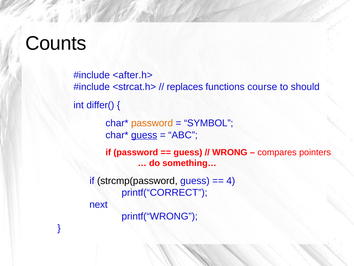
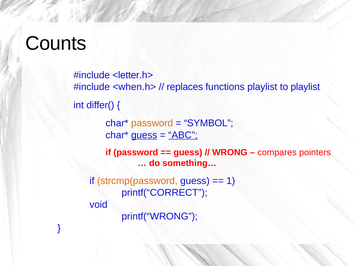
<after.h>: <after.h> -> <letter.h>
<strcat.h>: <strcat.h> -> <when.h>
functions course: course -> playlist
to should: should -> playlist
ABC underline: none -> present
strcmp(password colour: black -> orange
4: 4 -> 1
next: next -> void
